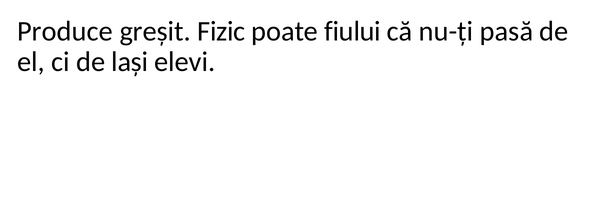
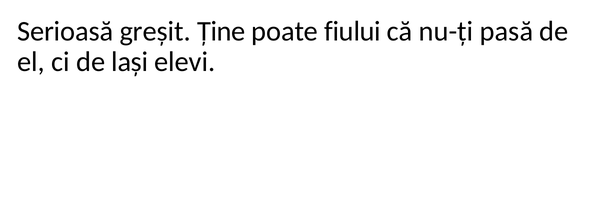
Produce: Produce -> Serioasă
Fizic: Fizic -> Ține
